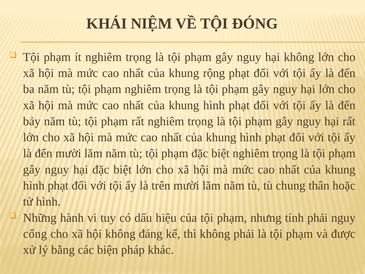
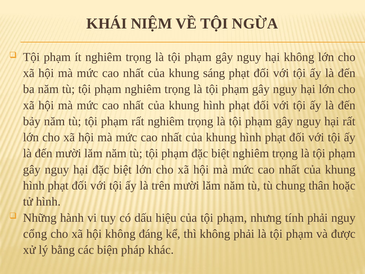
ĐÓNG: ĐÓNG -> NGỪA
rộng: rộng -> sáng
